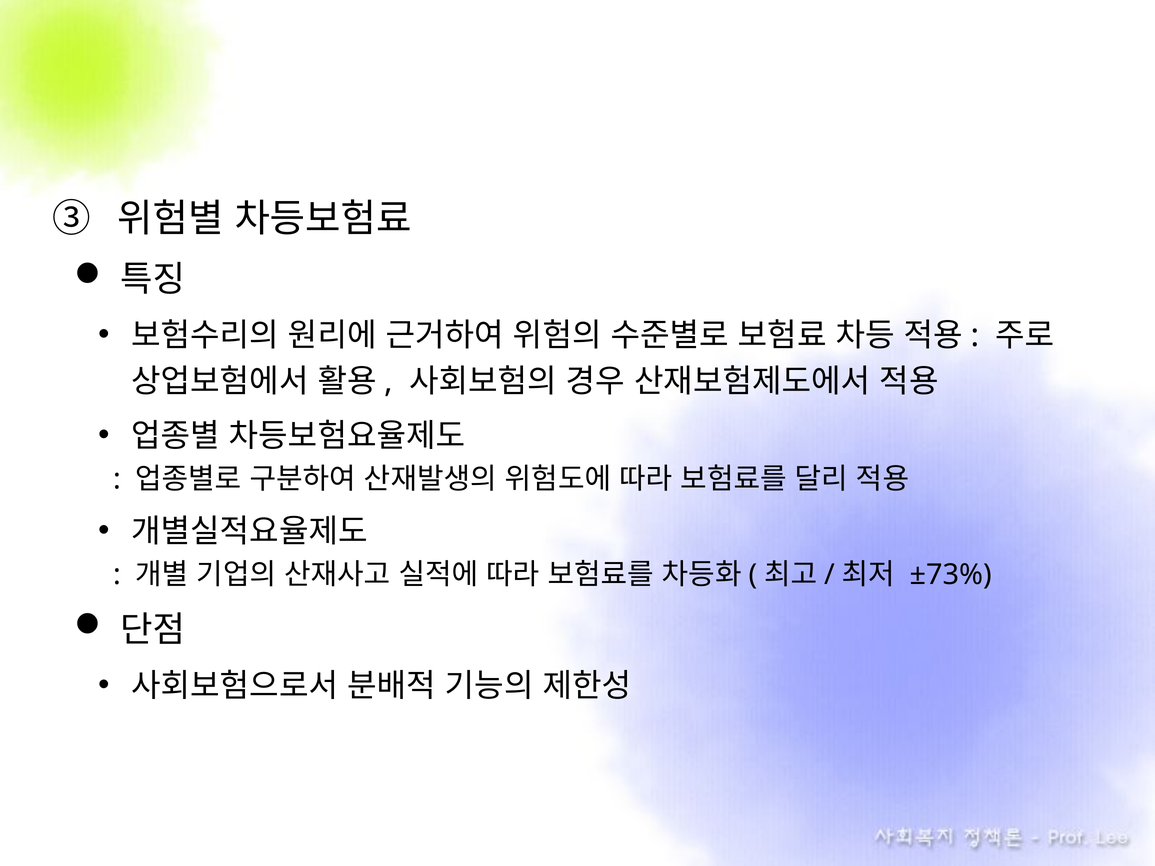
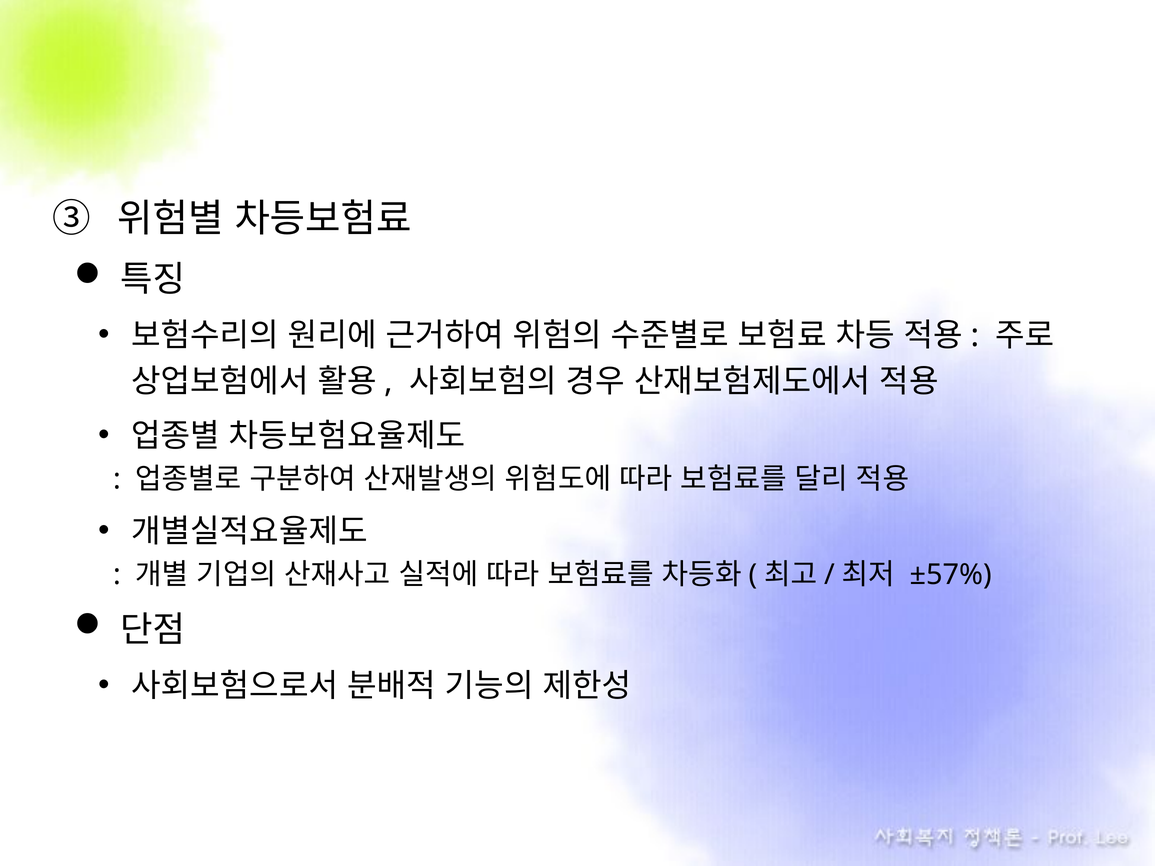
±73%: ±73% -> ±57%
